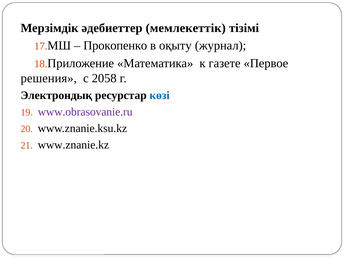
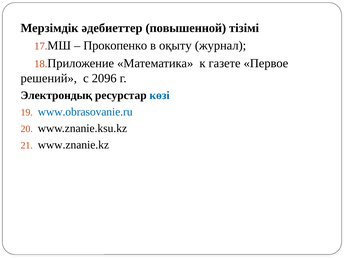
мемлекеттік: мемлекеттік -> повышенной
решения: решения -> решений
2058: 2058 -> 2096
www.obrasovanie.ru colour: purple -> blue
